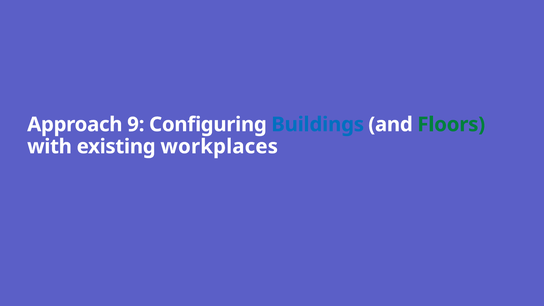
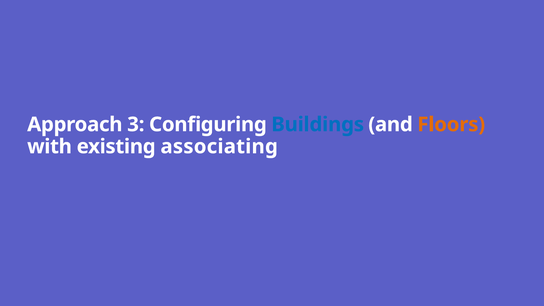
9: 9 -> 3
Floors colour: green -> orange
workplaces: workplaces -> associating
